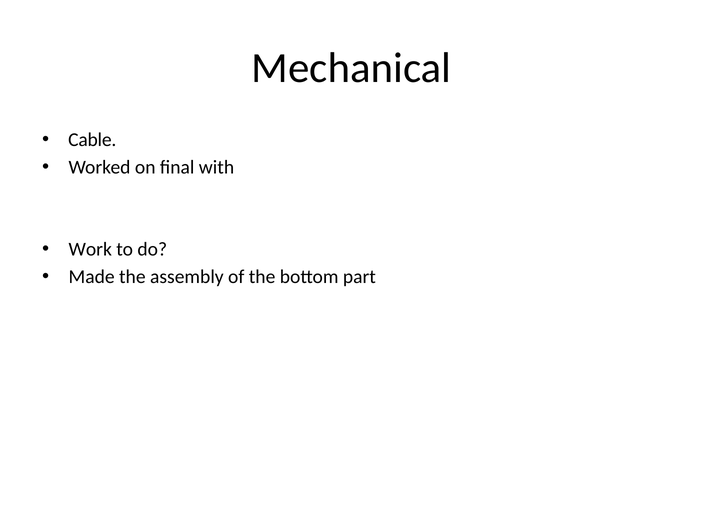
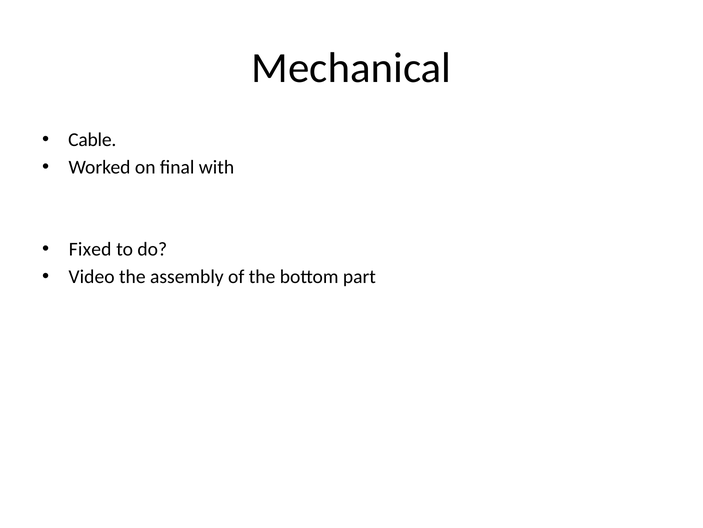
Work: Work -> Fixed
Made: Made -> Video
